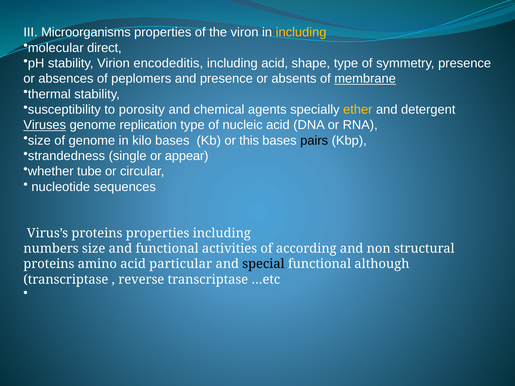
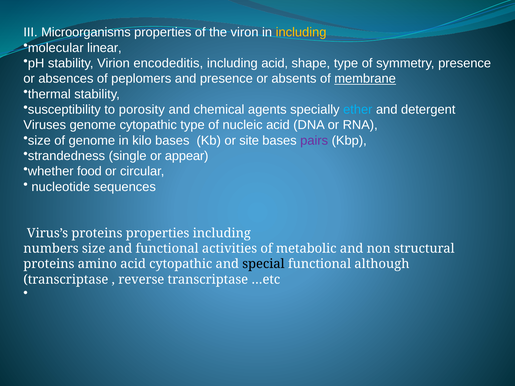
direct: direct -> linear
ether colour: yellow -> light blue
Viruses underline: present -> none
genome replication: replication -> cytopathic
this: this -> site
pairs colour: black -> purple
tube: tube -> food
according: according -> metabolic
acid particular: particular -> cytopathic
